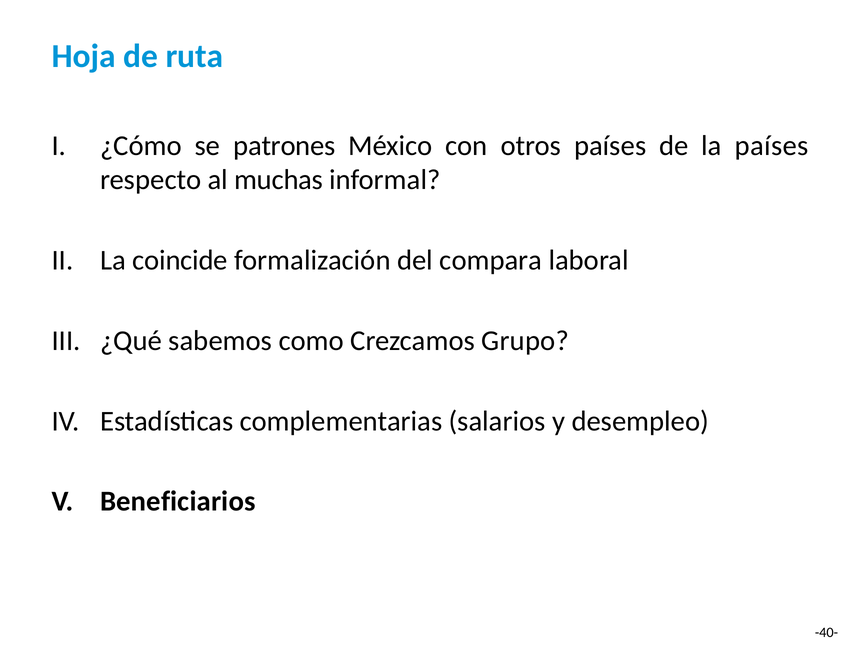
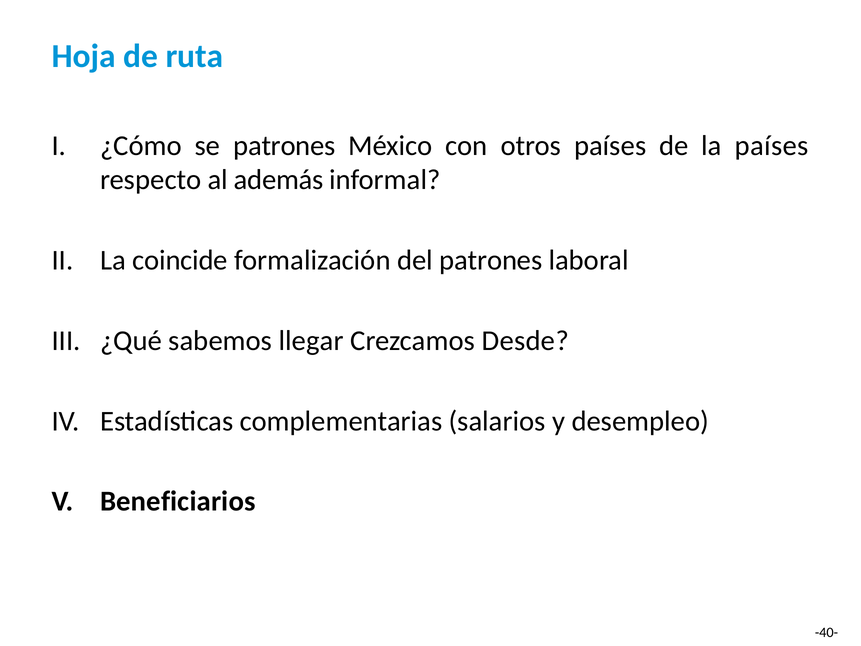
muchas: muchas -> además
del compara: compara -> patrones
como: como -> llegar
Grupo: Grupo -> Desde
